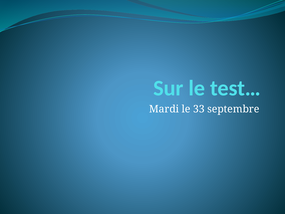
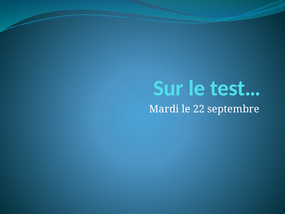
33: 33 -> 22
